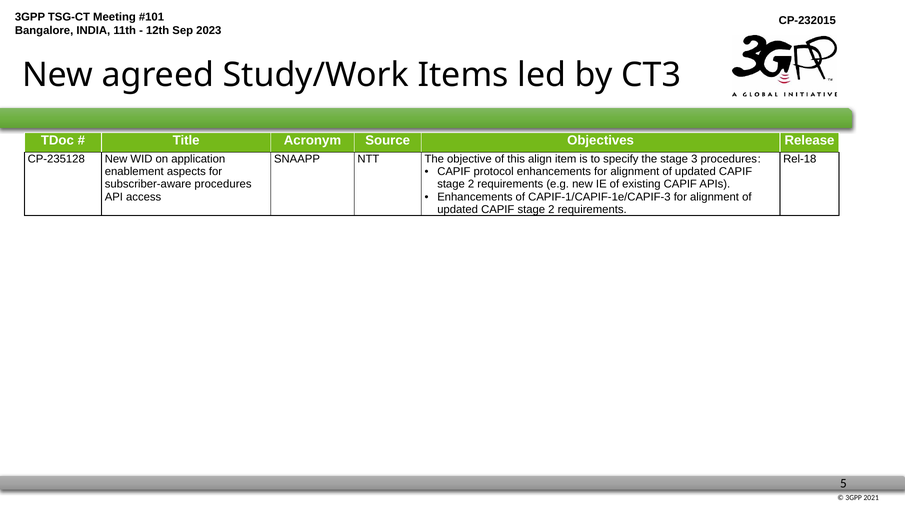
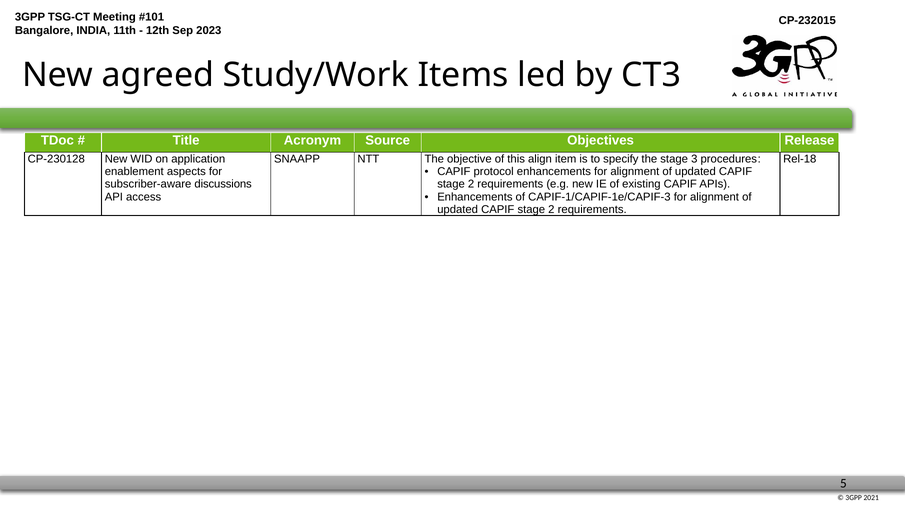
CP-235128: CP-235128 -> CP-230128
subscriber-aware procedures: procedures -> discussions
